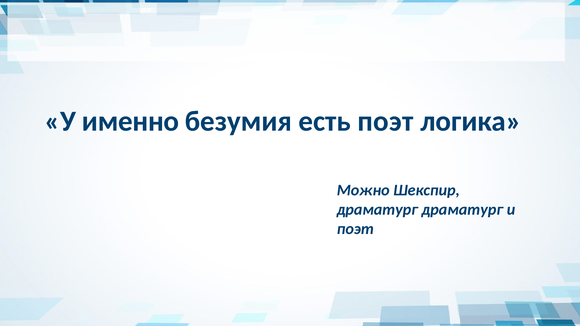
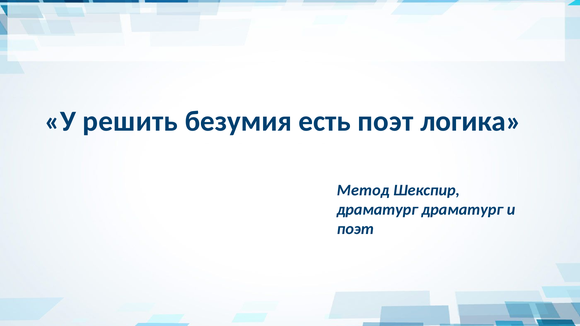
именно: именно -> решить
Можно: Можно -> Метод
